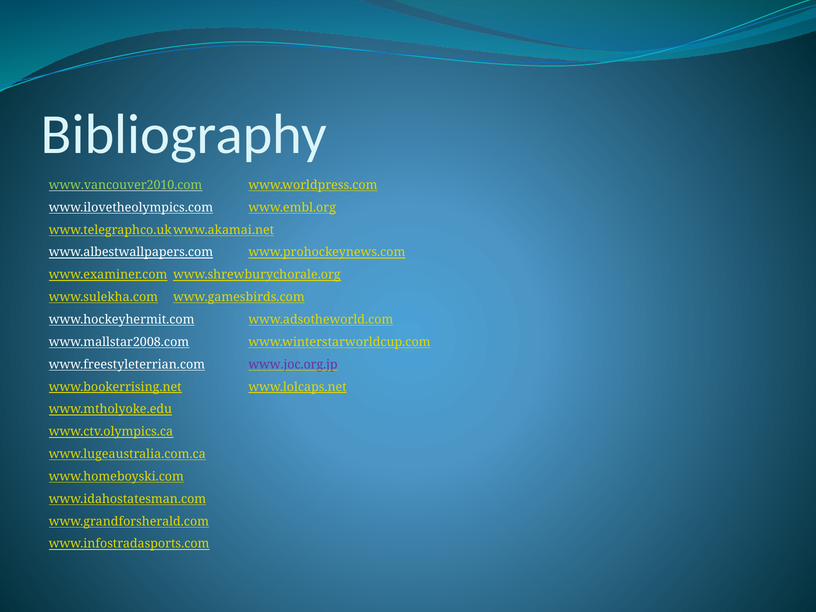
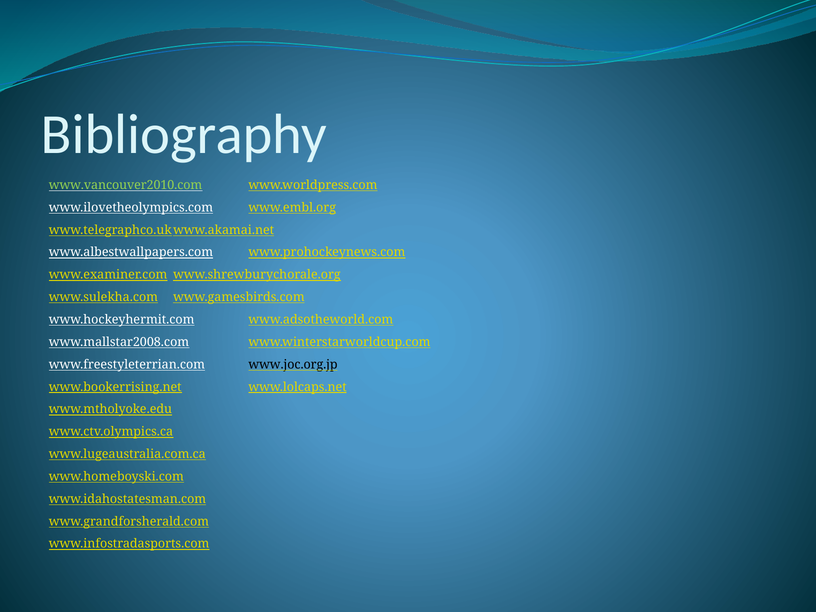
www.joc.org.jp colour: purple -> black
